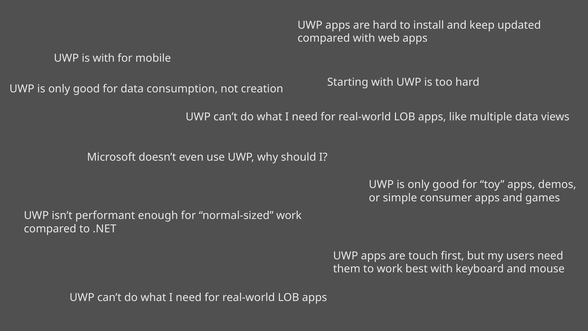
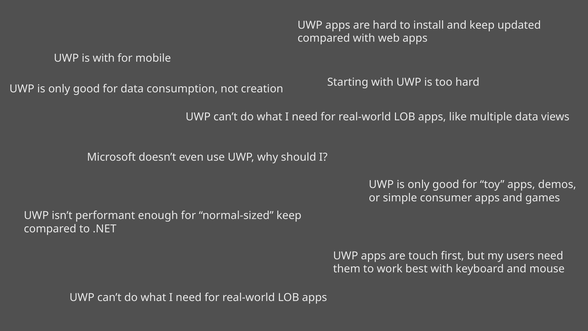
normal-sized work: work -> keep
